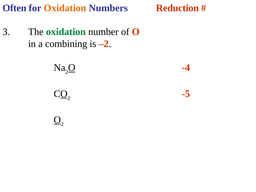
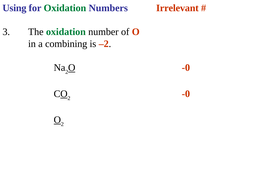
Often: Often -> Using
Oxidation at (65, 8) colour: orange -> green
Reduction: Reduction -> Irrelevant
O -4: -4 -> -0
-5 at (186, 94): -5 -> -0
